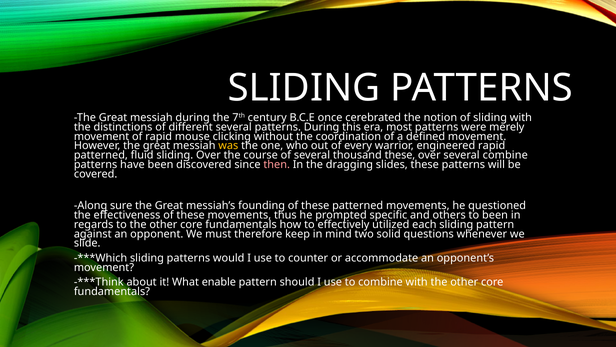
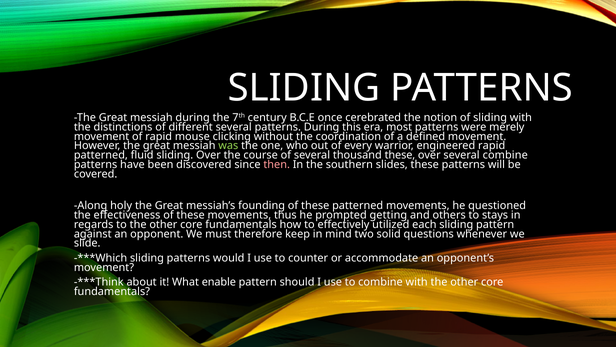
was colour: yellow -> light green
dragging: dragging -> southern
sure: sure -> holy
specific: specific -> getting
to been: been -> stays
